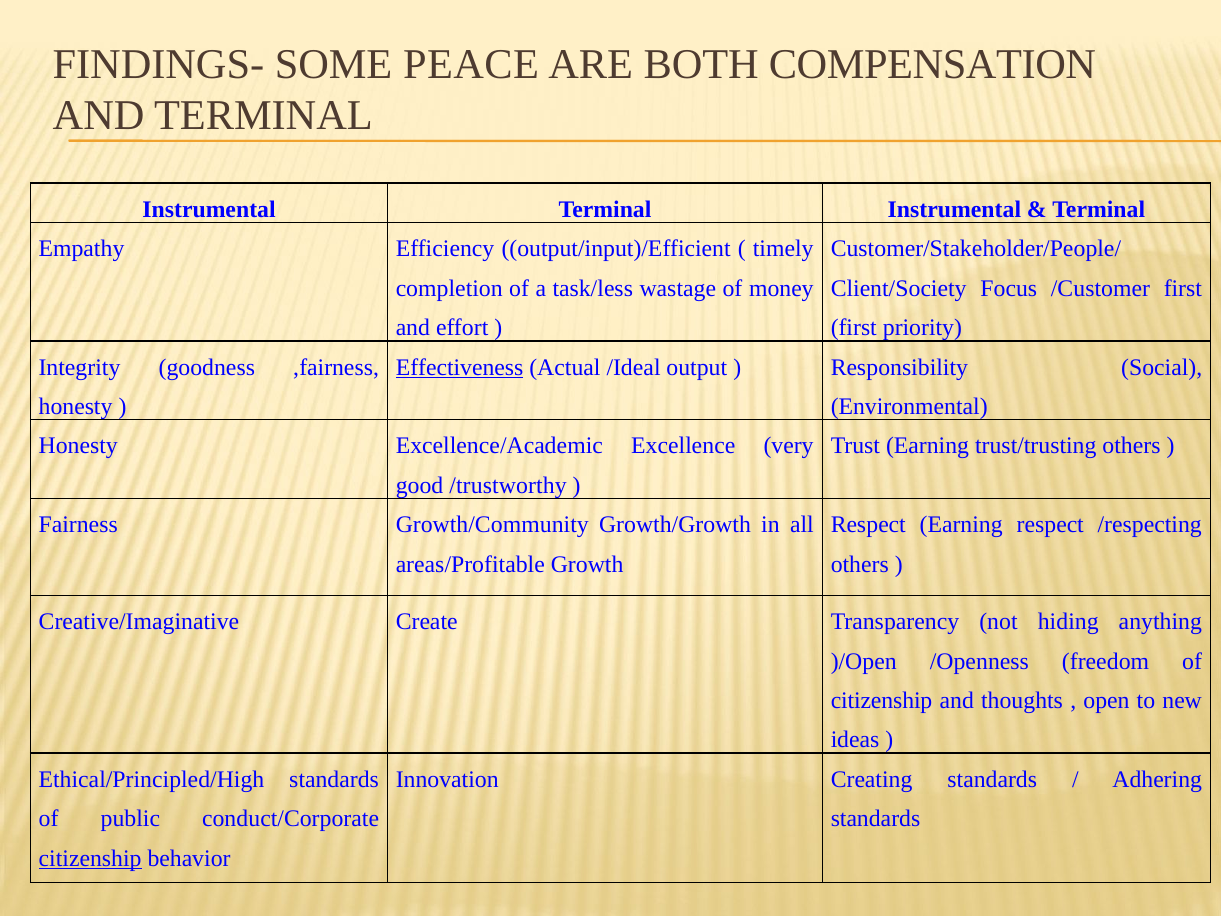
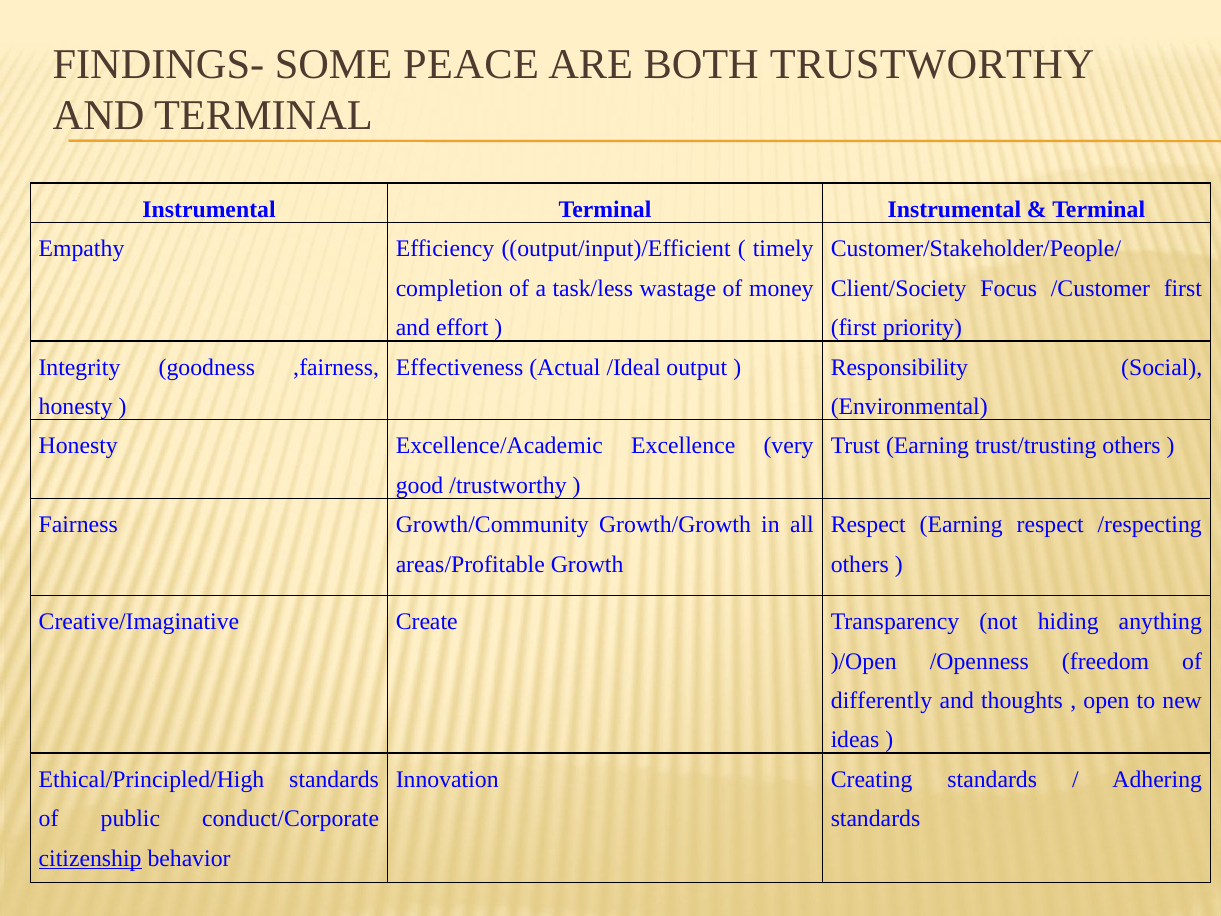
COMPENSATION: COMPENSATION -> TRUSTWORTHY
Effectiveness underline: present -> none
citizenship at (882, 700): citizenship -> differently
